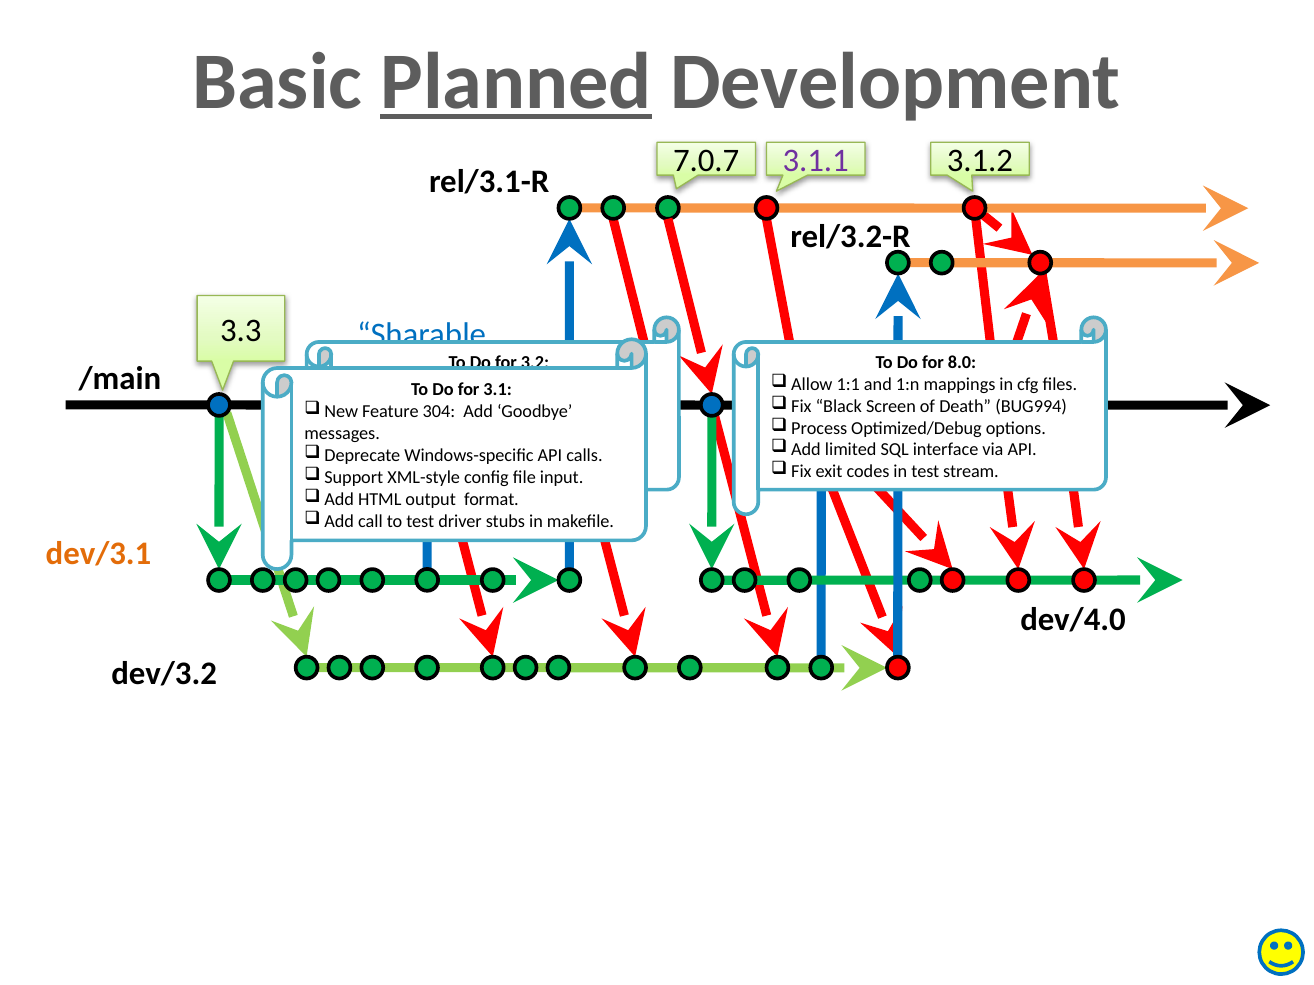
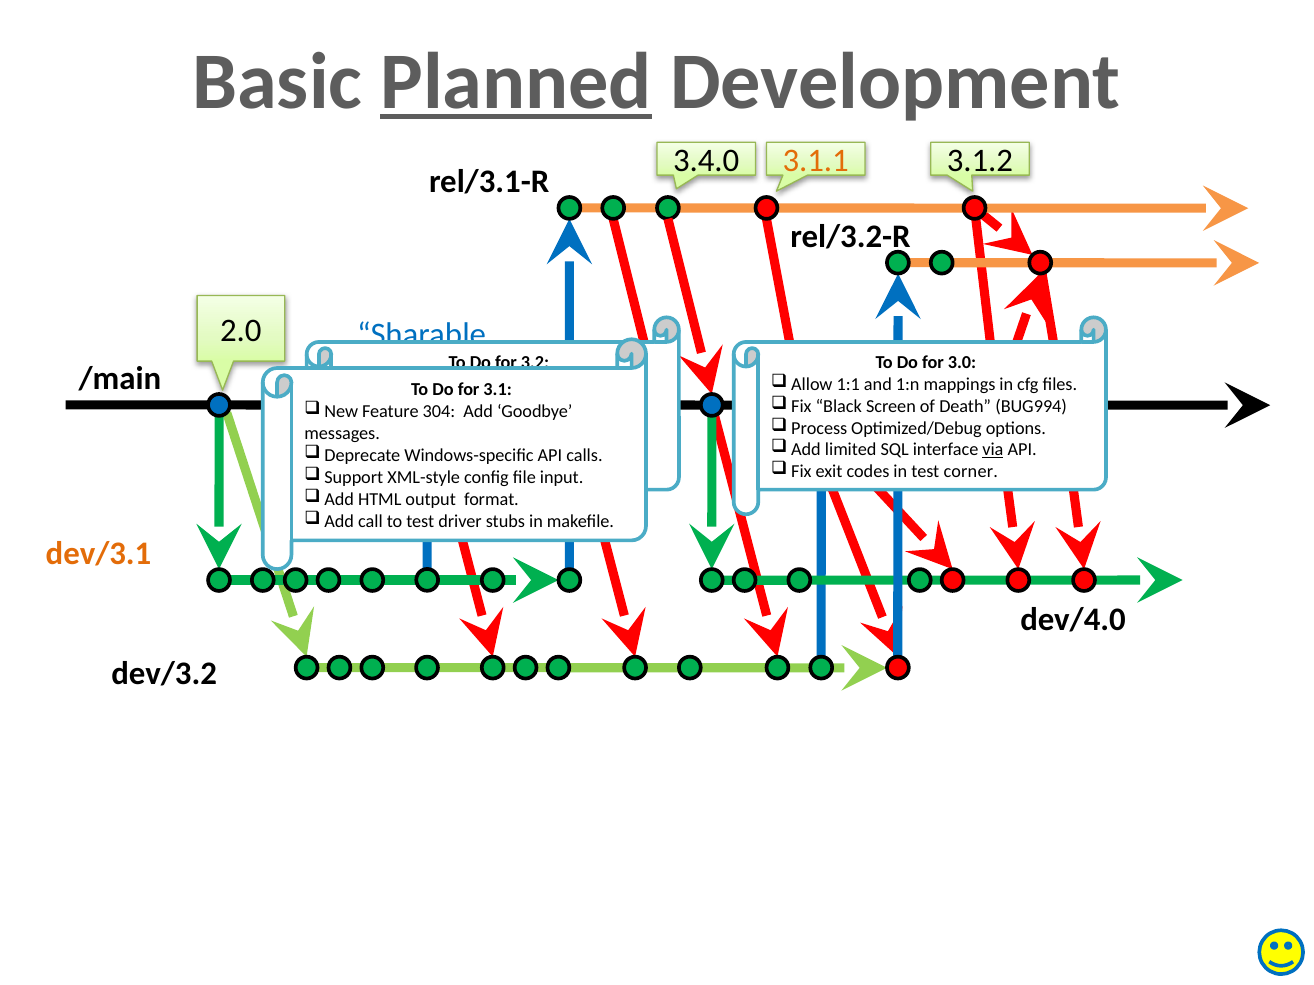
7.0.7: 7.0.7 -> 3.4.0
3.1.1 colour: purple -> orange
3.3: 3.3 -> 2.0
8.0: 8.0 -> 3.0
via underline: none -> present
stream: stream -> corner
